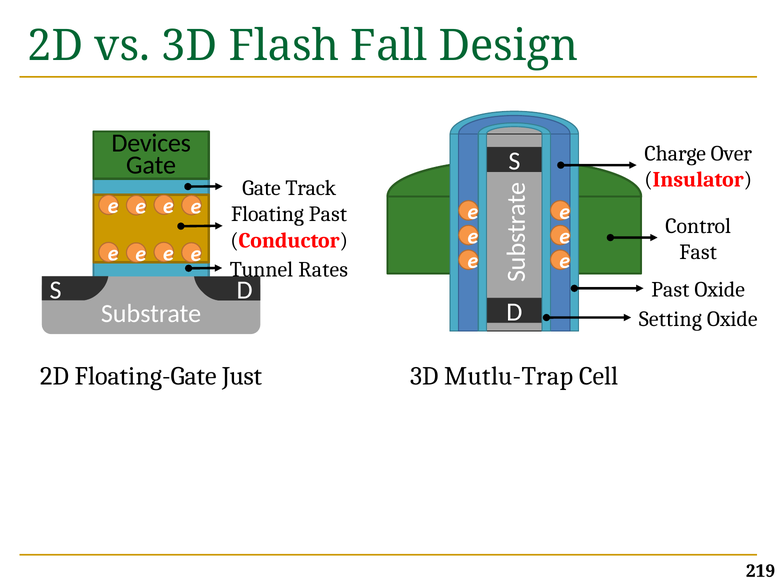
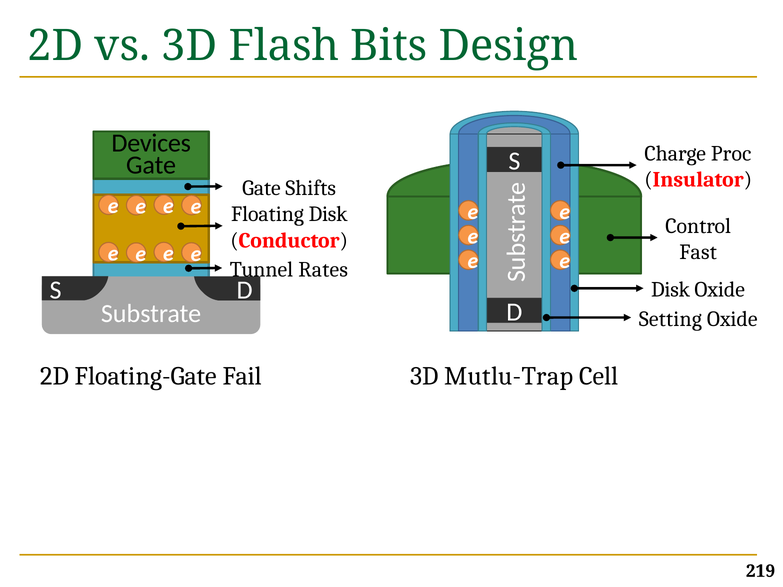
Fall: Fall -> Bits
Over: Over -> Proc
Track: Track -> Shifts
Floating Past: Past -> Disk
Past at (670, 290): Past -> Disk
Just: Just -> Fail
